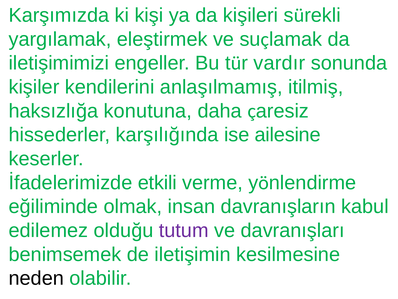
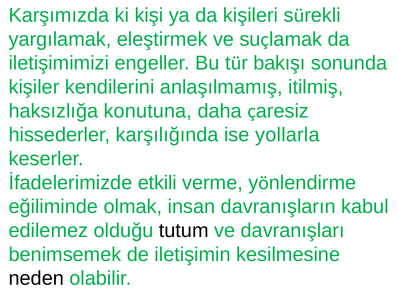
vardır: vardır -> bakışı
ailesine: ailesine -> yollarla
tutum colour: purple -> black
